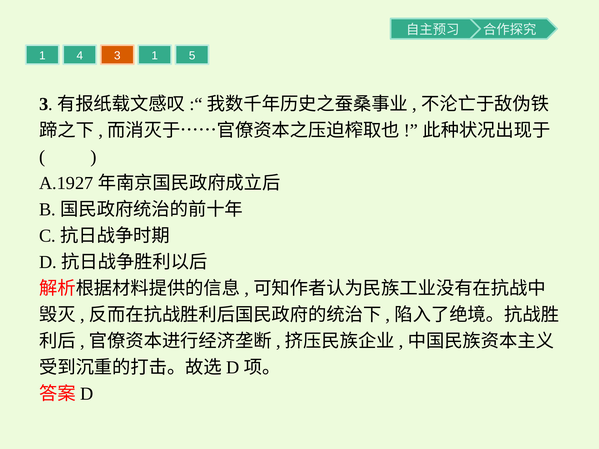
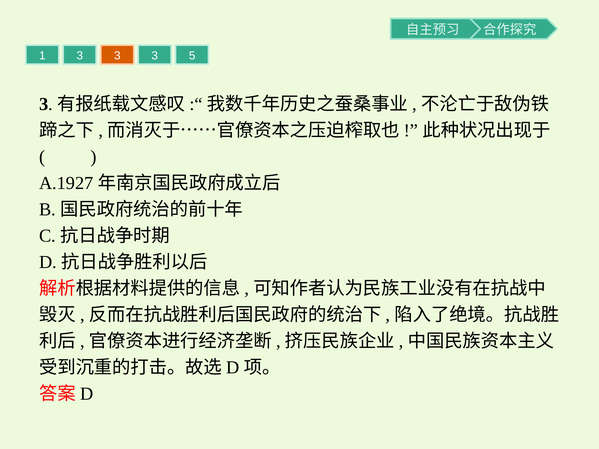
1 4: 4 -> 3
1 at (155, 56): 1 -> 3
